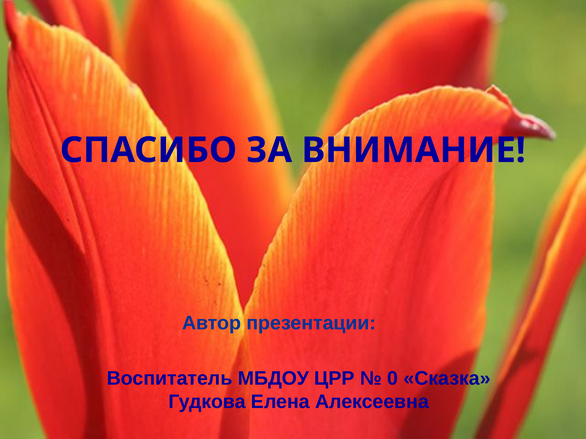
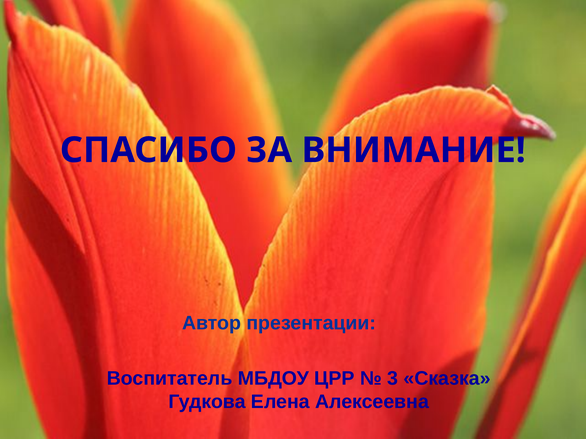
0: 0 -> 3
